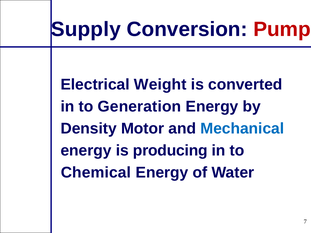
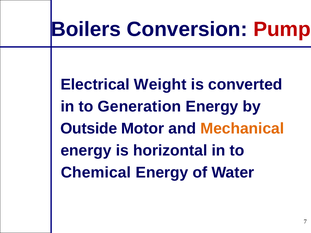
Supply: Supply -> Boilers
Density: Density -> Outside
Mechanical colour: blue -> orange
producing: producing -> horizontal
